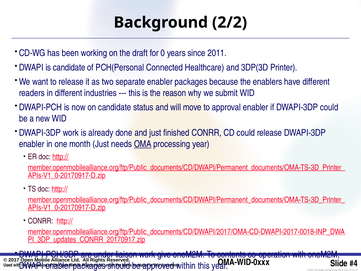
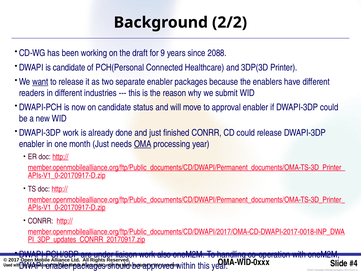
0: 0 -> 9
2011: 2011 -> 2088
want underline: none -> present
give: give -> also
contents: contents -> handling
